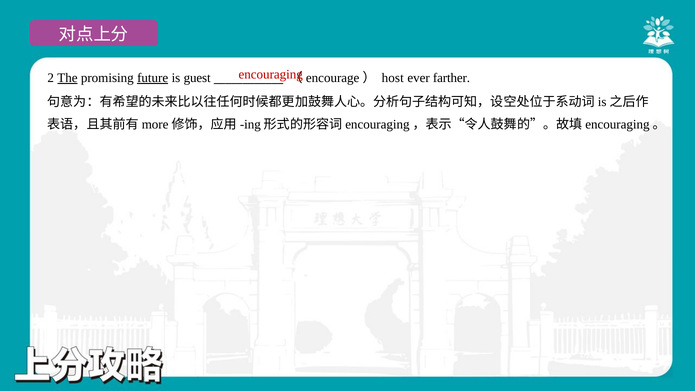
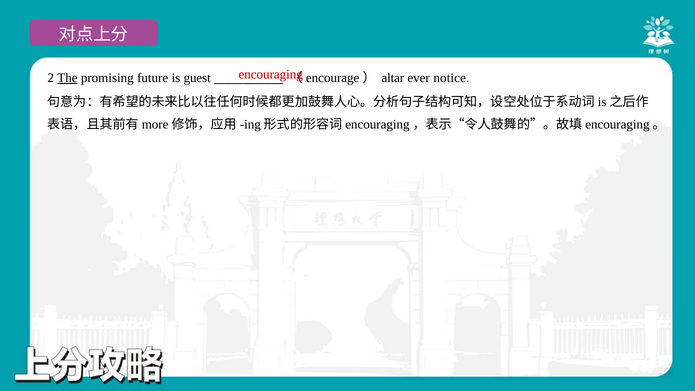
future underline: present -> none
host: host -> altar
farther: farther -> notice
